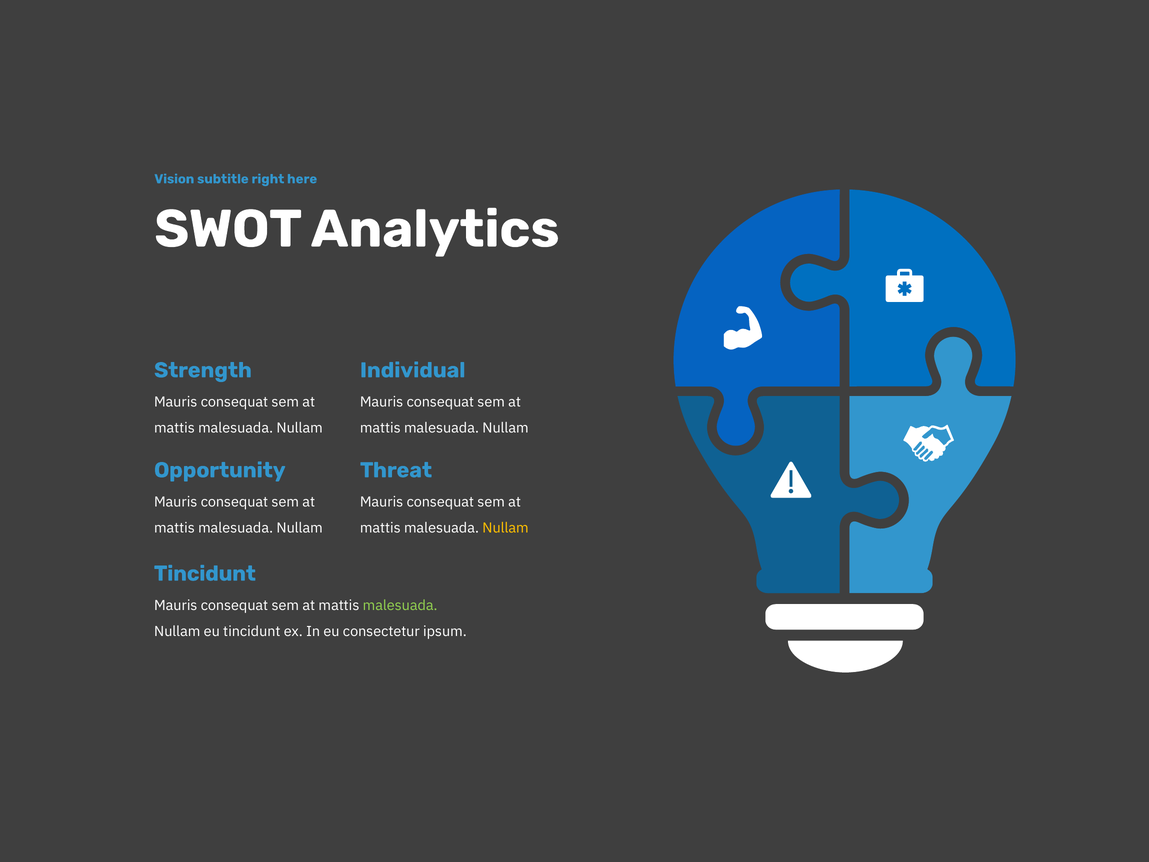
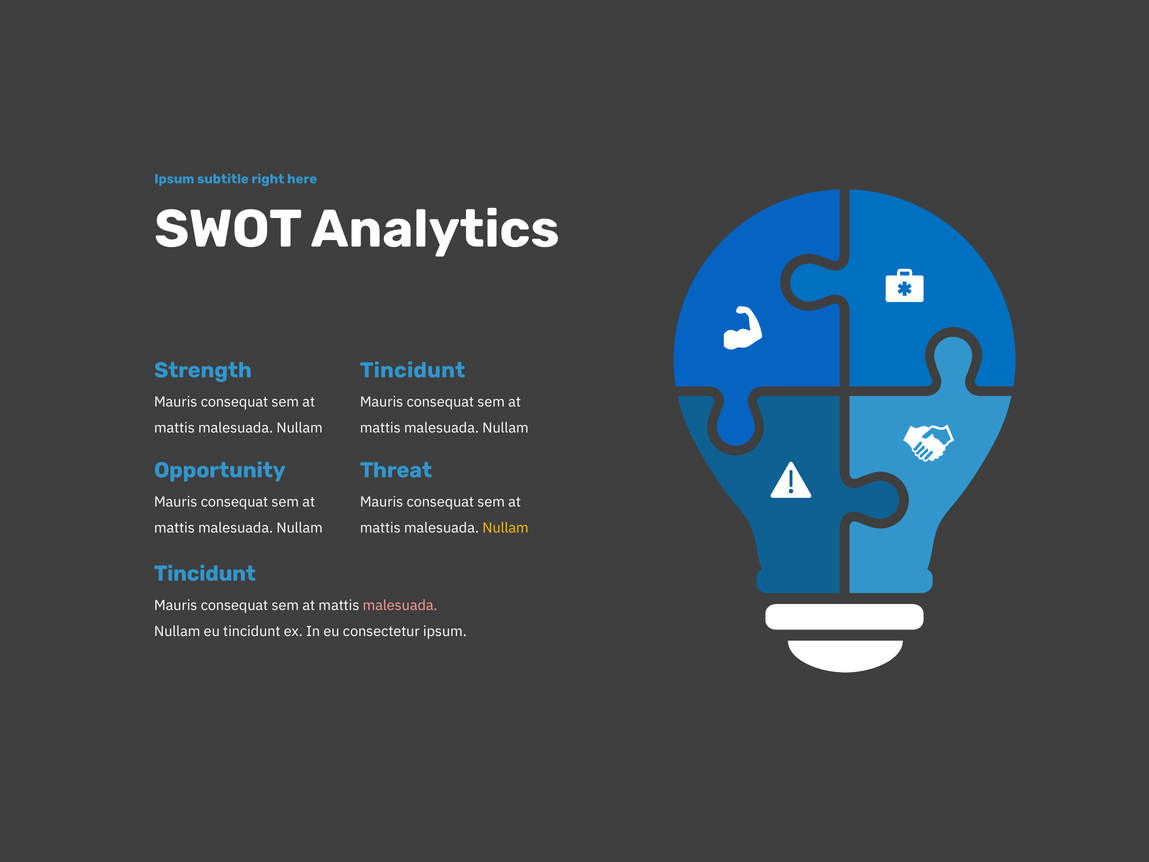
Vision at (174, 179): Vision -> Ipsum
Individual at (413, 370): Individual -> Tincidunt
malesuada at (400, 605) colour: light green -> pink
